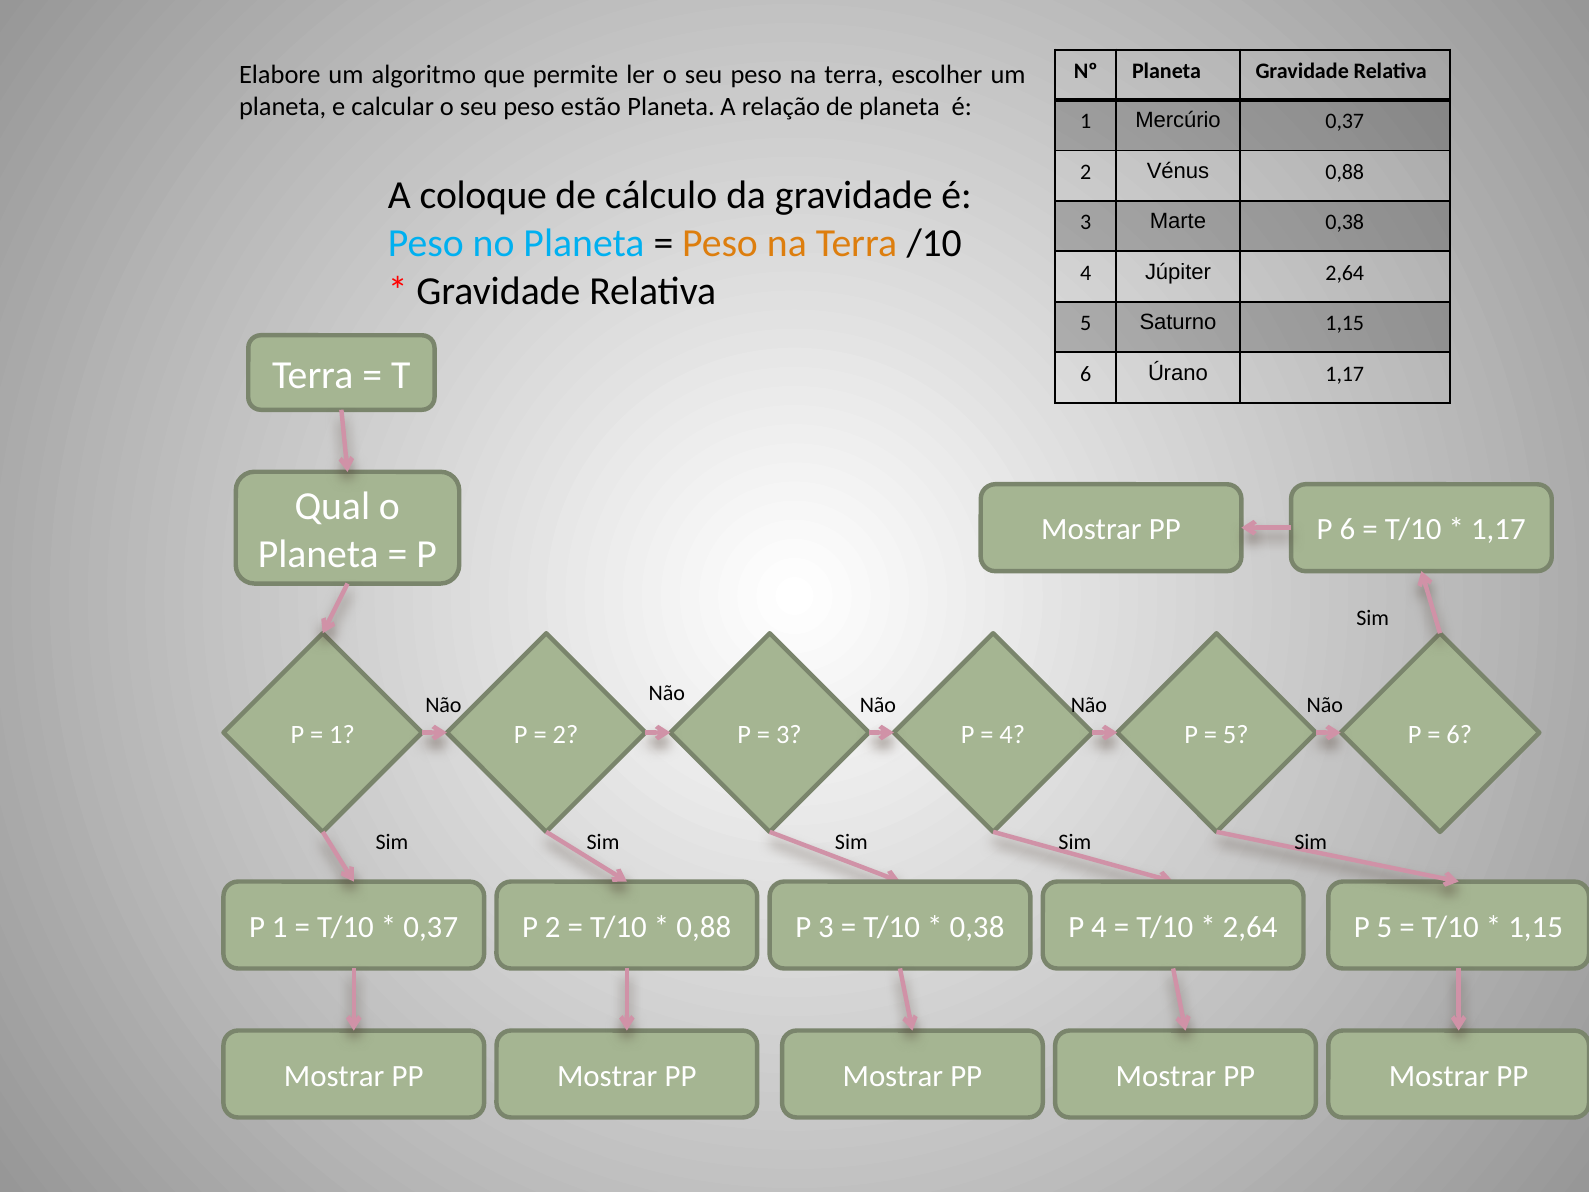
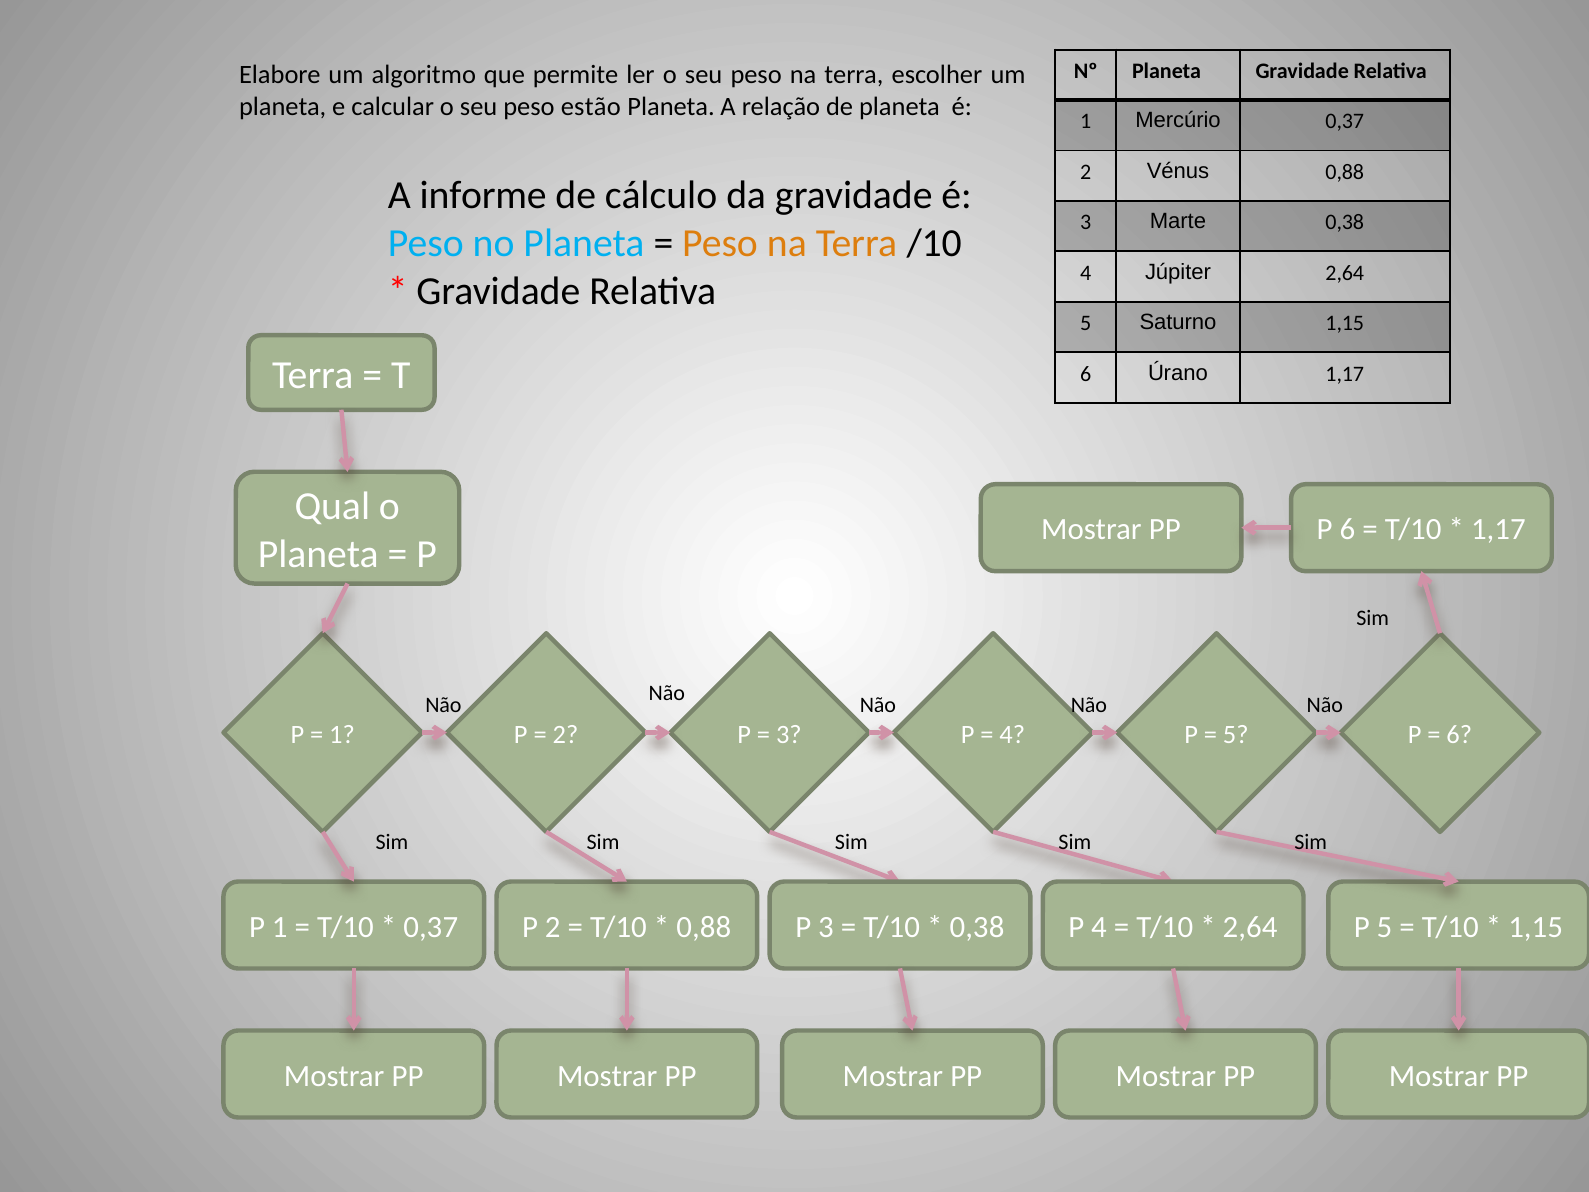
coloque: coloque -> informe
